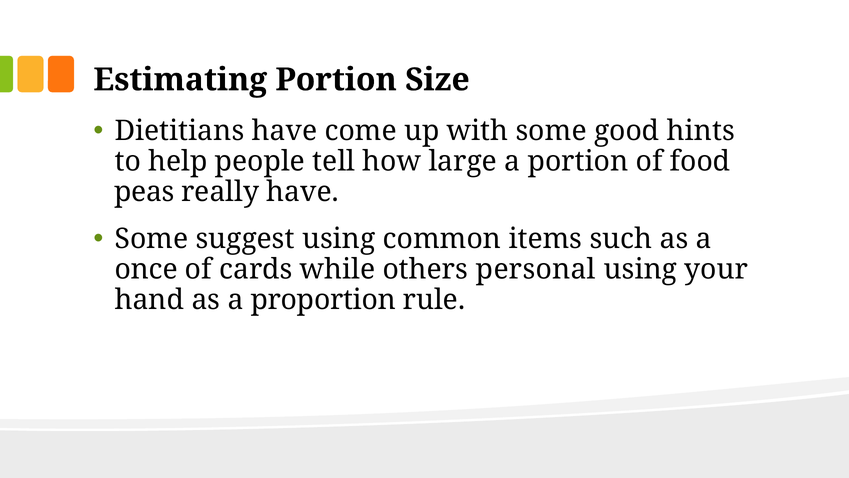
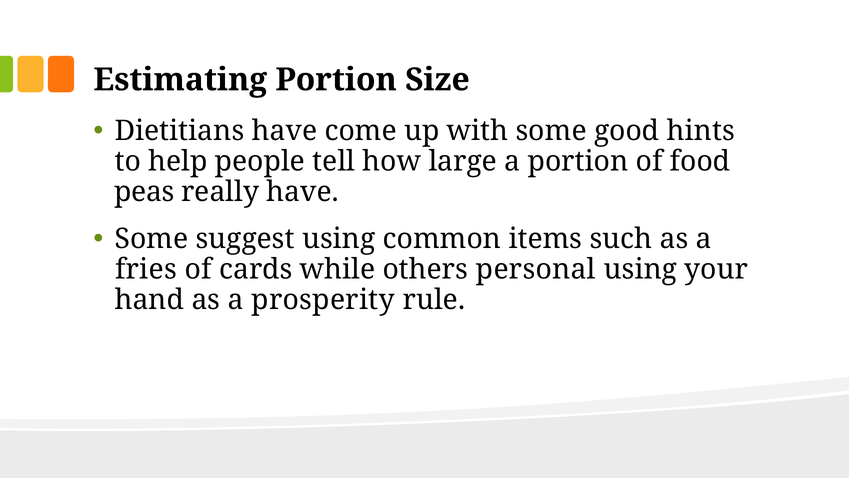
once: once -> fries
proportion: proportion -> prosperity
